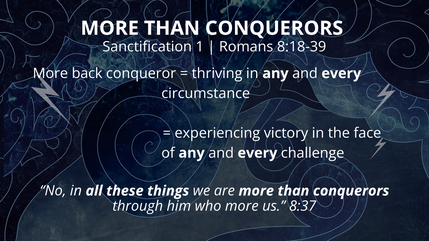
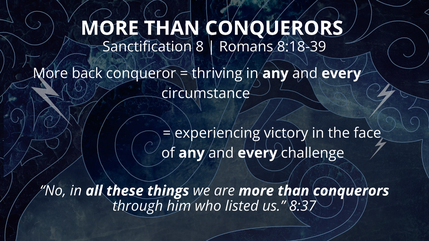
1: 1 -> 8
who more: more -> listed
